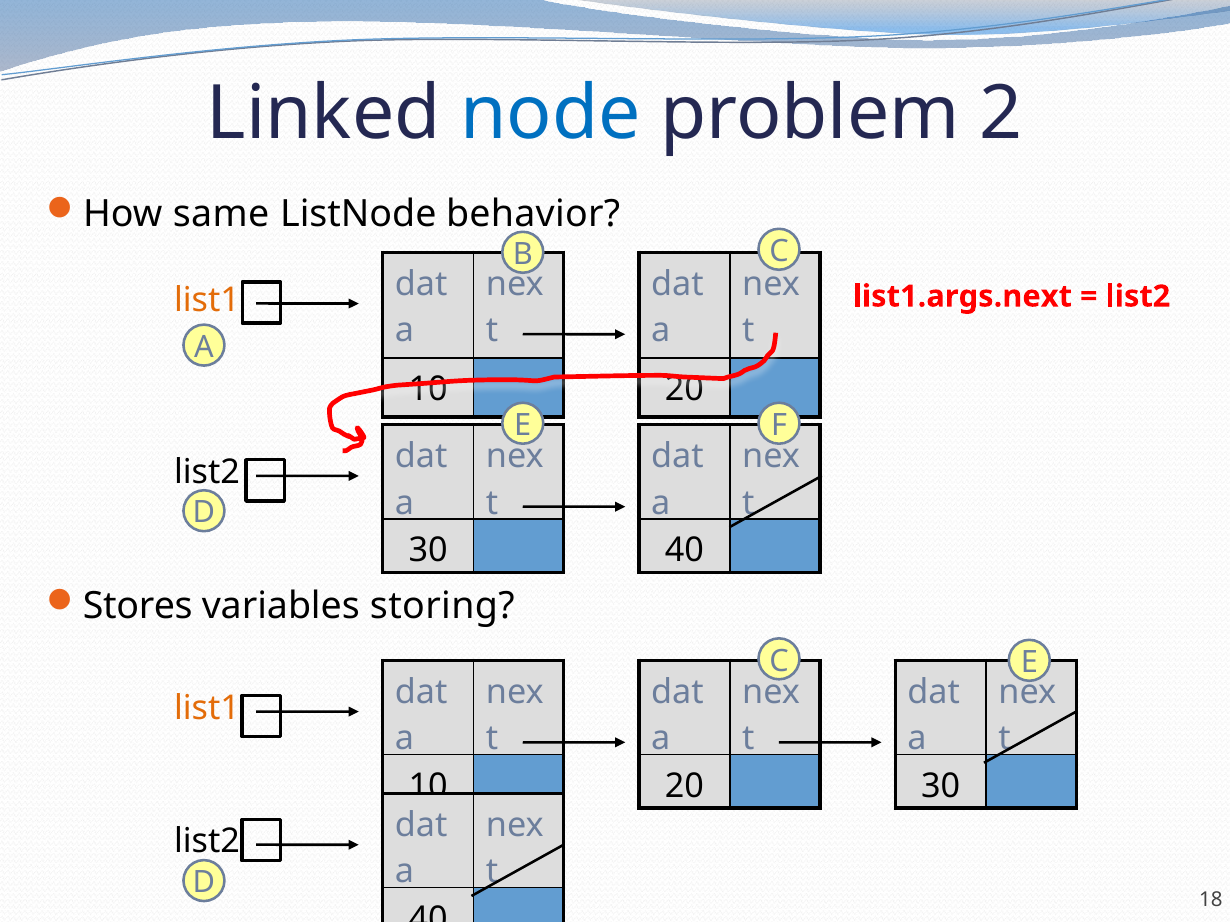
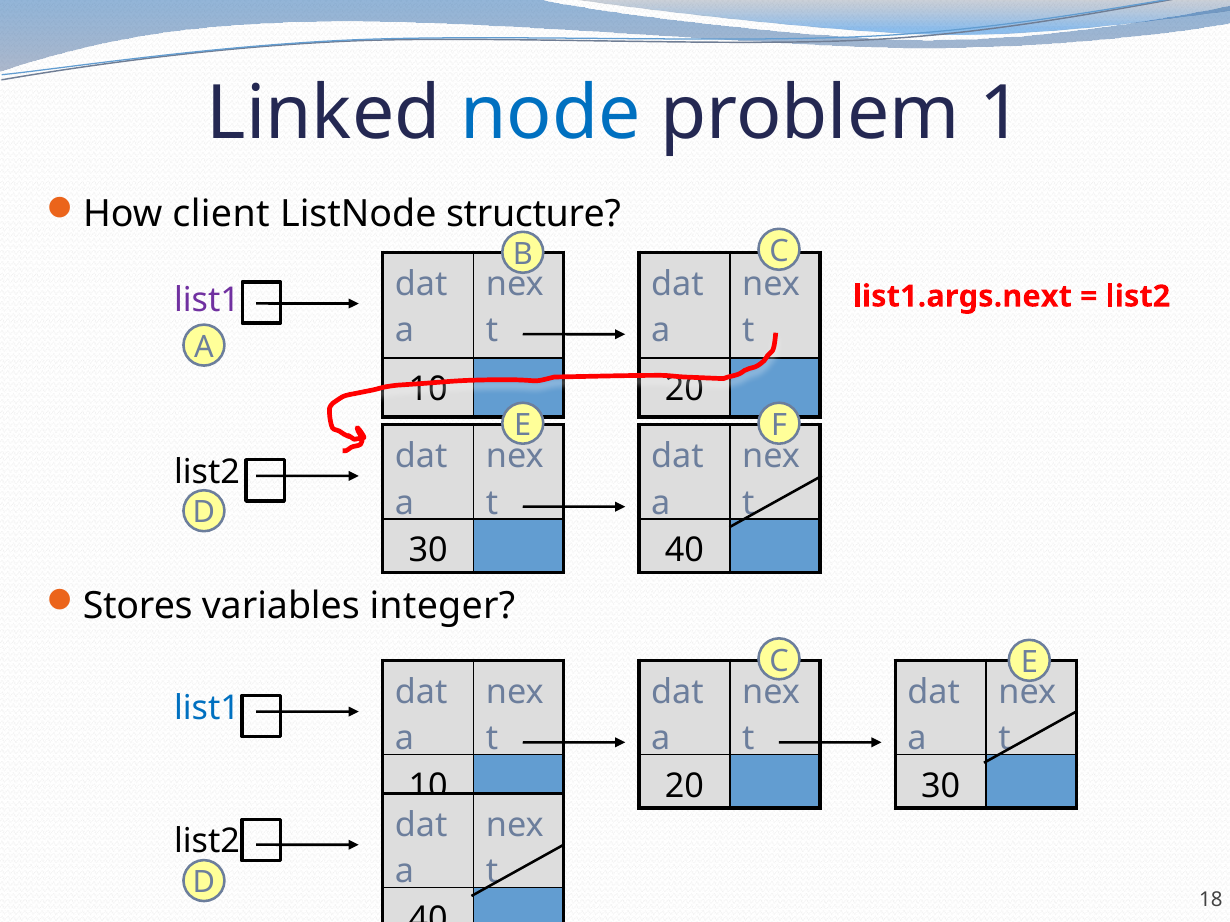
2: 2 -> 1
same: same -> client
behavior: behavior -> structure
list1 at (207, 300) colour: orange -> purple
storing: storing -> integer
list1 at (207, 709) colour: orange -> blue
